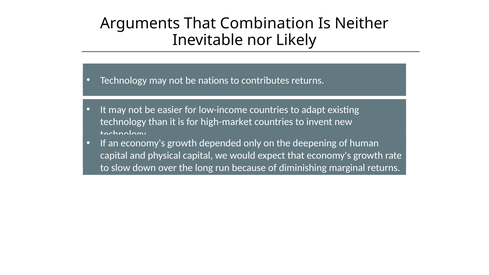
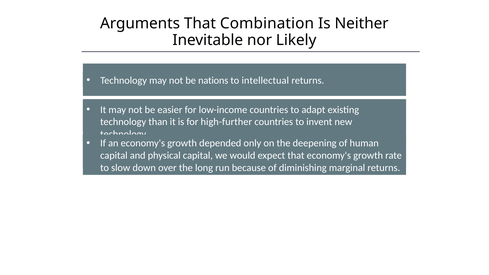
contributes: contributes -> intellectual
high-market: high-market -> high-further
